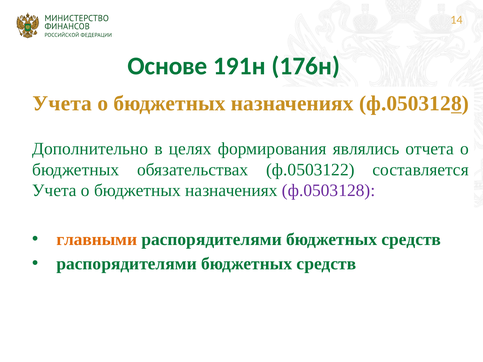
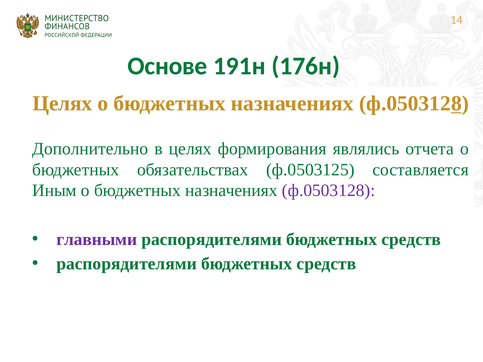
Учета at (62, 104): Учета -> Целях
ф.0503122: ф.0503122 -> ф.0503125
Учета at (54, 191): Учета -> Иным
главными colour: orange -> purple
